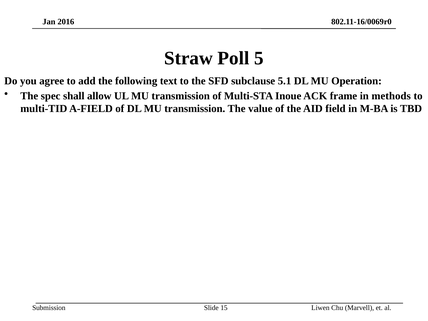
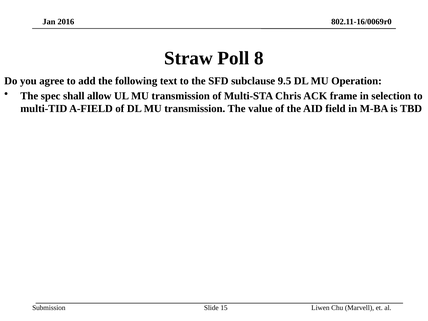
5: 5 -> 8
5.1: 5.1 -> 9.5
Inoue: Inoue -> Chris
methods: methods -> selection
